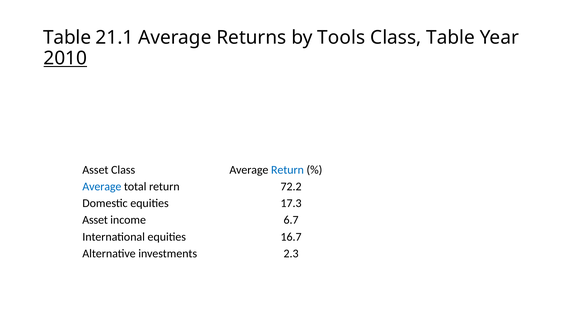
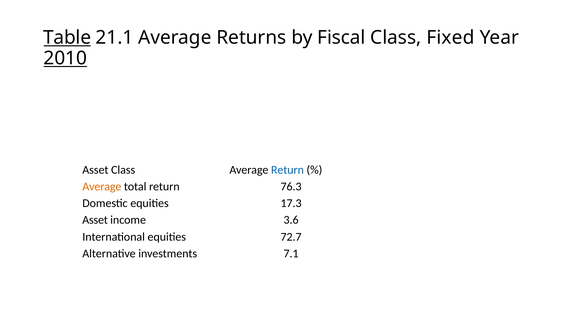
Table at (67, 38) underline: none -> present
Tools: Tools -> Fiscal
Class Table: Table -> Fixed
Average at (102, 187) colour: blue -> orange
72.2: 72.2 -> 76.3
6.7: 6.7 -> 3.6
16.7: 16.7 -> 72.7
2.3: 2.3 -> 7.1
